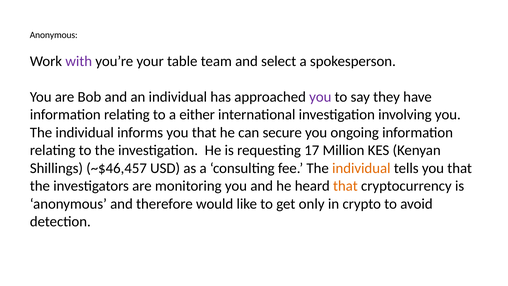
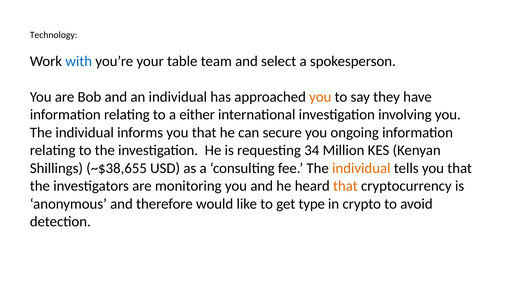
Anonymous at (54, 35): Anonymous -> Technology
with colour: purple -> blue
you at (320, 97) colour: purple -> orange
17: 17 -> 34
~$46,457: ~$46,457 -> ~$38,655
only: only -> type
